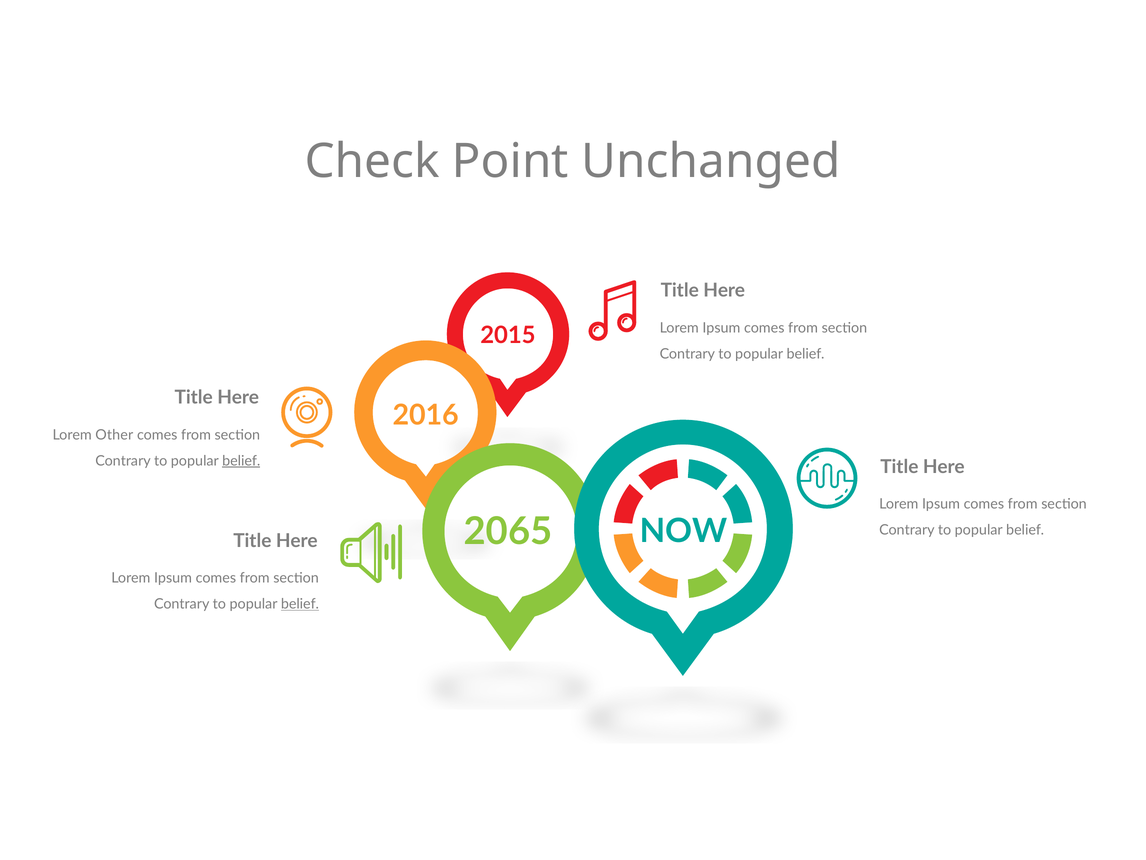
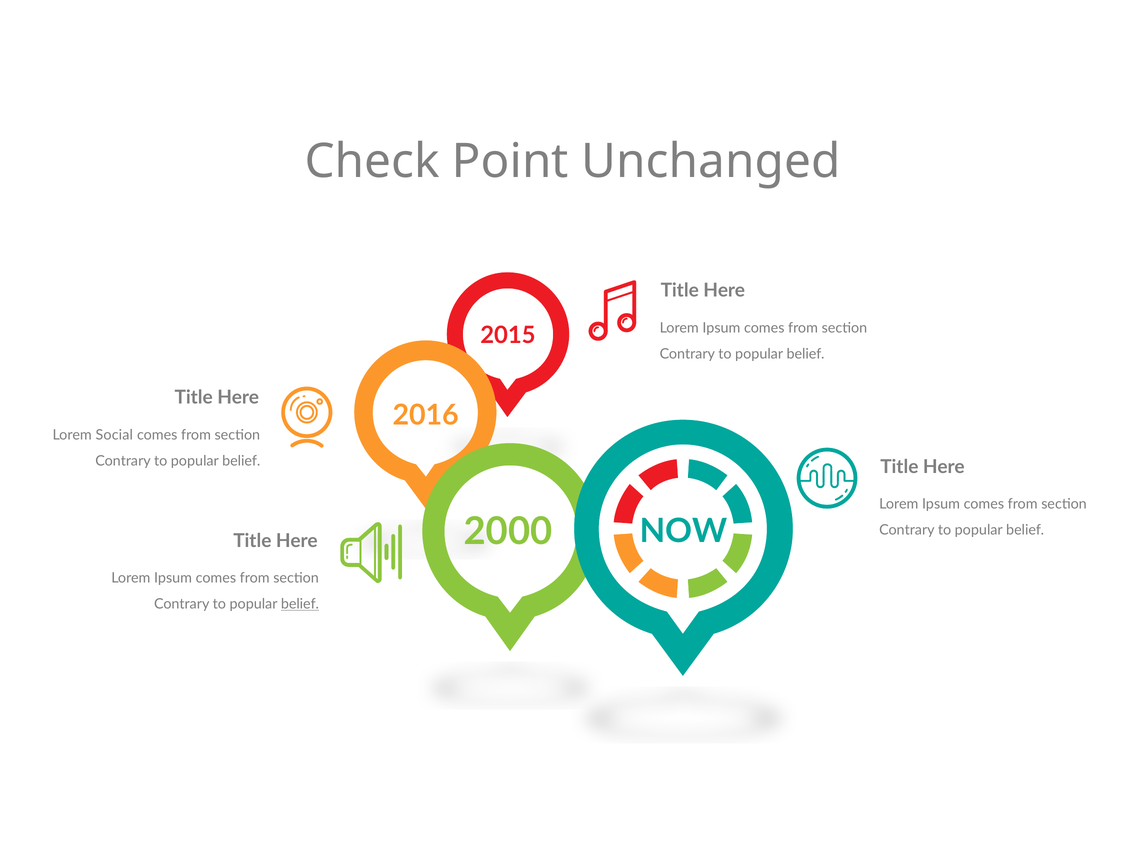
Other: Other -> Social
belief at (241, 461) underline: present -> none
2065: 2065 -> 2000
